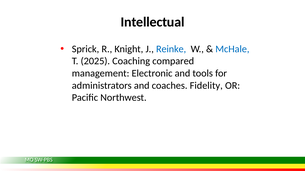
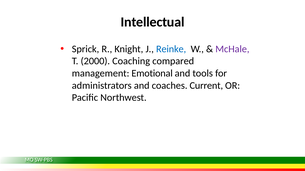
McHale colour: blue -> purple
2025: 2025 -> 2000
Electronic: Electronic -> Emotional
Fidelity: Fidelity -> Current
